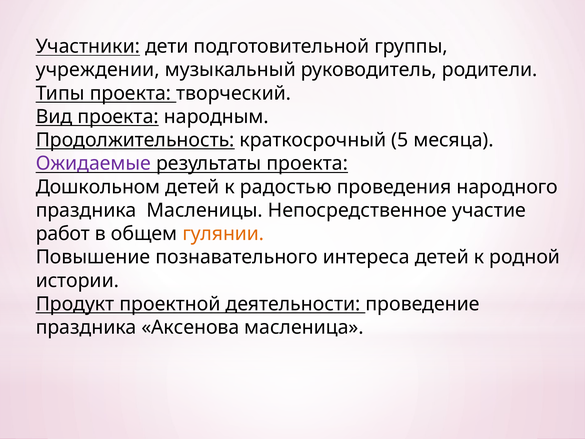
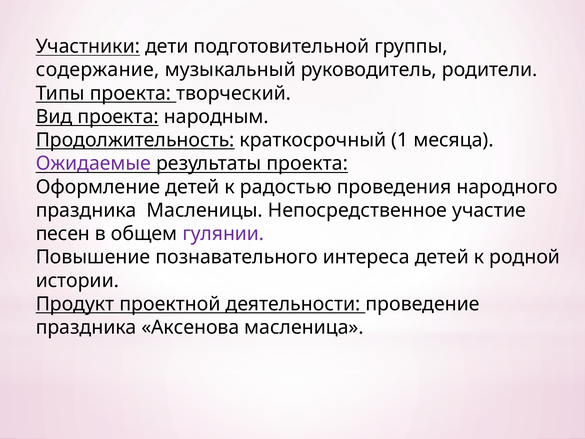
учреждении: учреждении -> содержание
5: 5 -> 1
Дошкольном: Дошкольном -> Оформление
работ: работ -> песен
гулянии colour: orange -> purple
